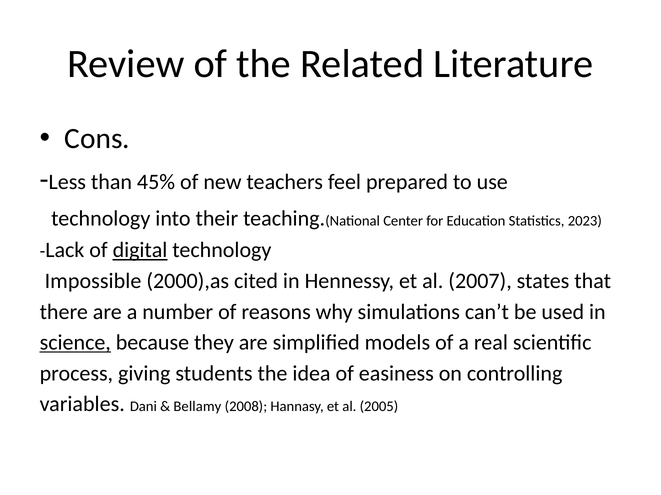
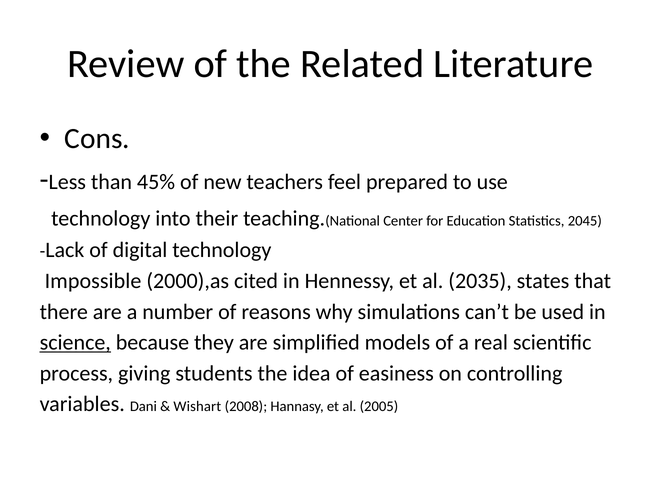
2023: 2023 -> 2045
digital underline: present -> none
2007: 2007 -> 2035
Bellamy: Bellamy -> Wishart
